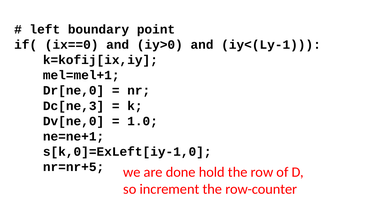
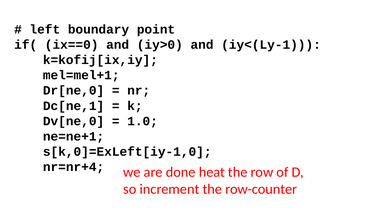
Dc[ne,3: Dc[ne,3 -> Dc[ne,1
nr=nr+5: nr=nr+5 -> nr=nr+4
hold: hold -> heat
